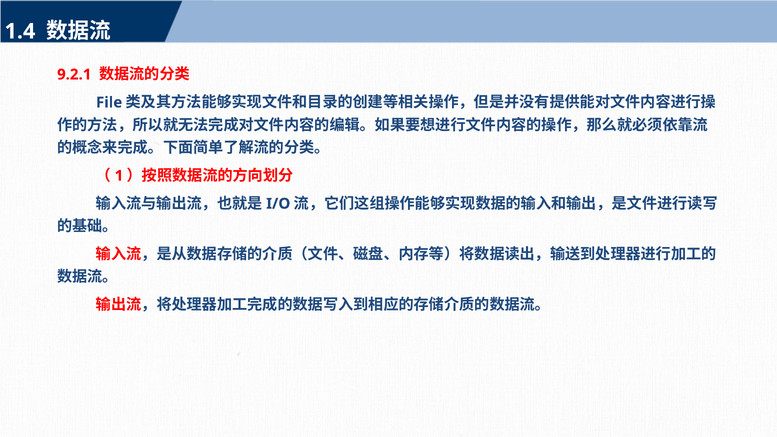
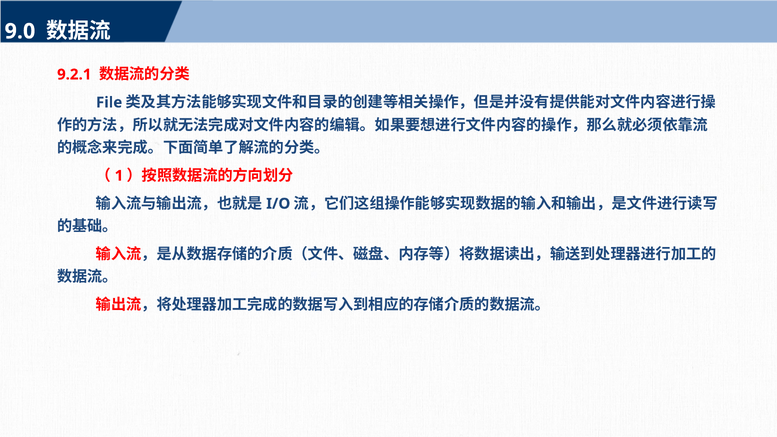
1.4: 1.4 -> 9.0
